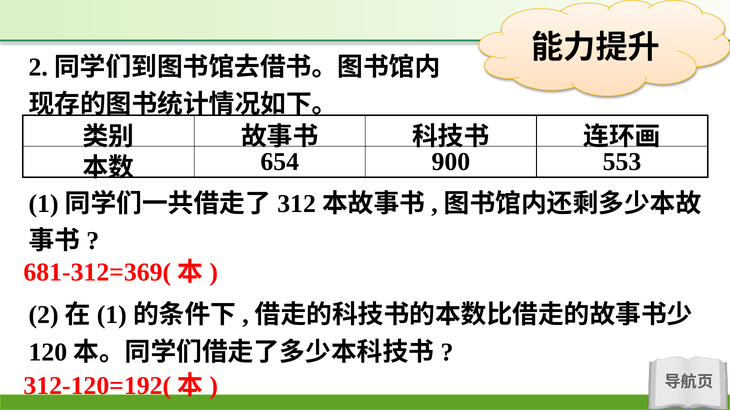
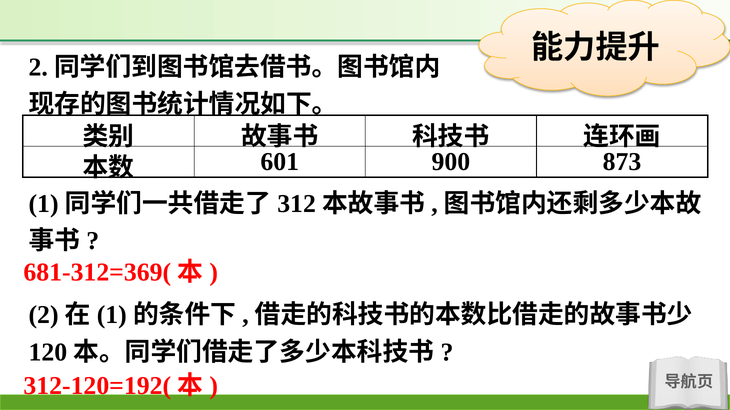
654: 654 -> 601
553: 553 -> 873
